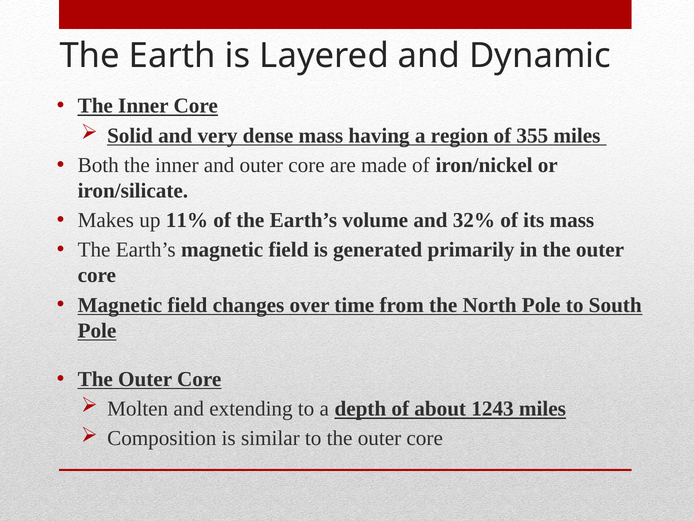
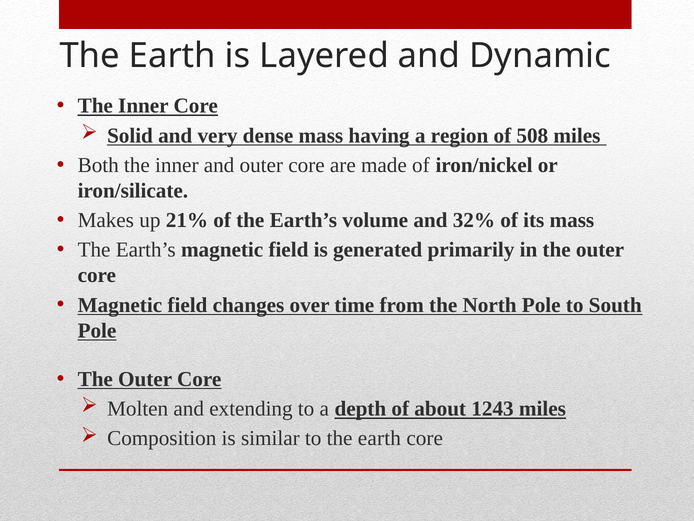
355: 355 -> 508
11%: 11% -> 21%
to the outer: outer -> earth
